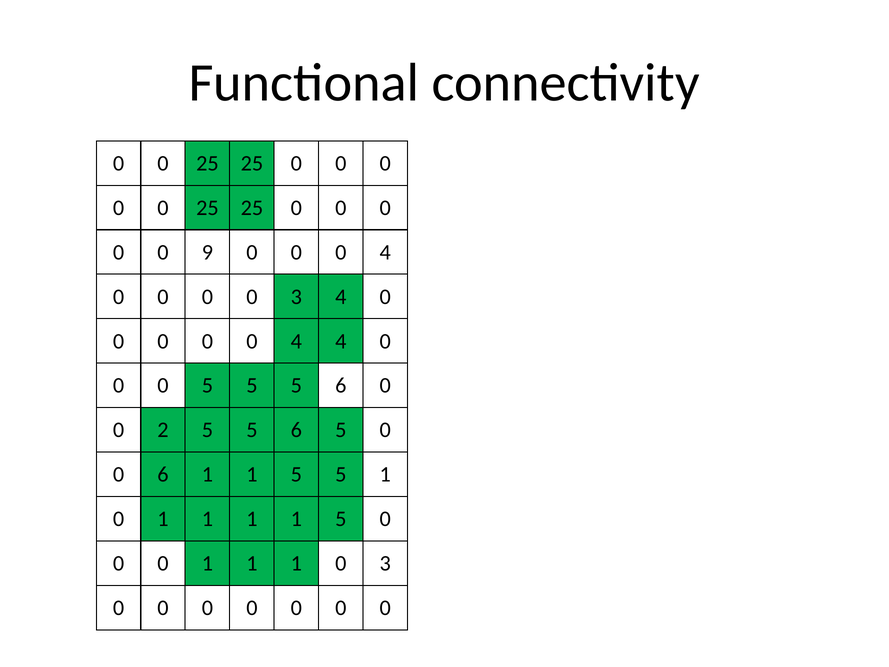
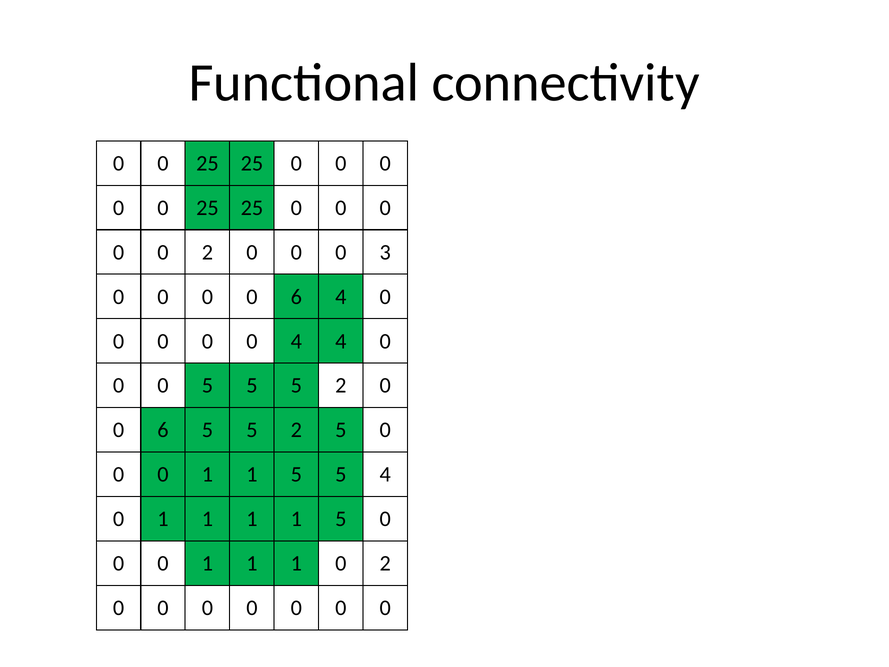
0 0 9: 9 -> 2
4 at (385, 252): 4 -> 3
0 0 0 3: 3 -> 6
5 5 5 6: 6 -> 2
2 at (163, 430): 2 -> 6
6 at (296, 430): 6 -> 2
6 at (163, 474): 6 -> 0
5 1: 1 -> 4
1 0 3: 3 -> 2
